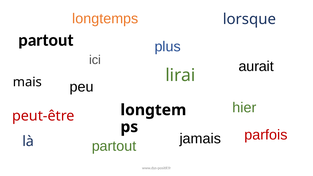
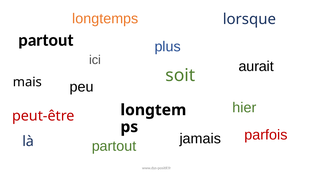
lirai: lirai -> soit
